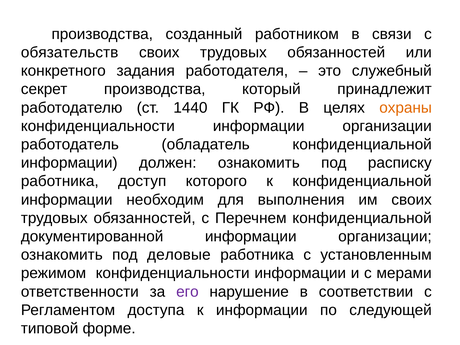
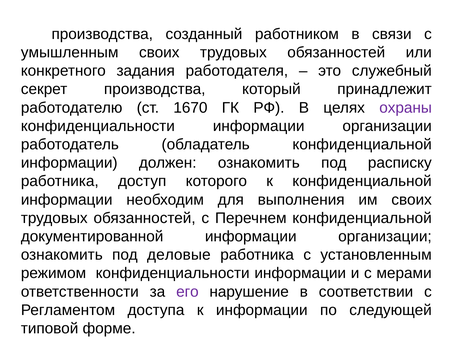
обязательств: обязательств -> умышленным
1440: 1440 -> 1670
охраны colour: orange -> purple
